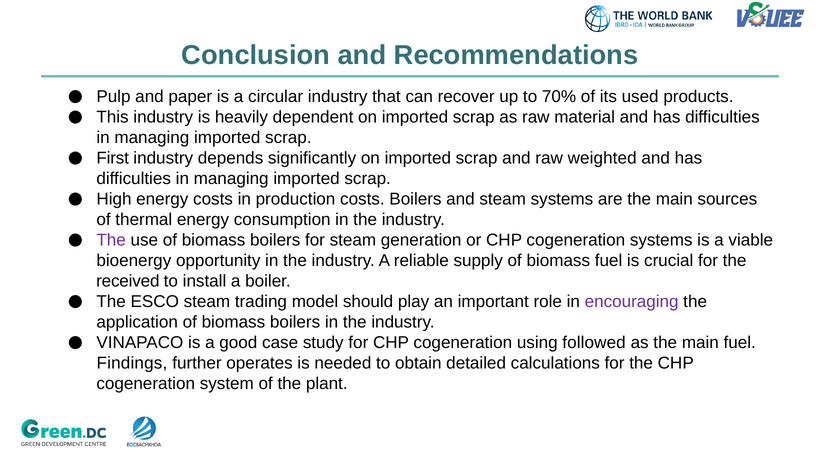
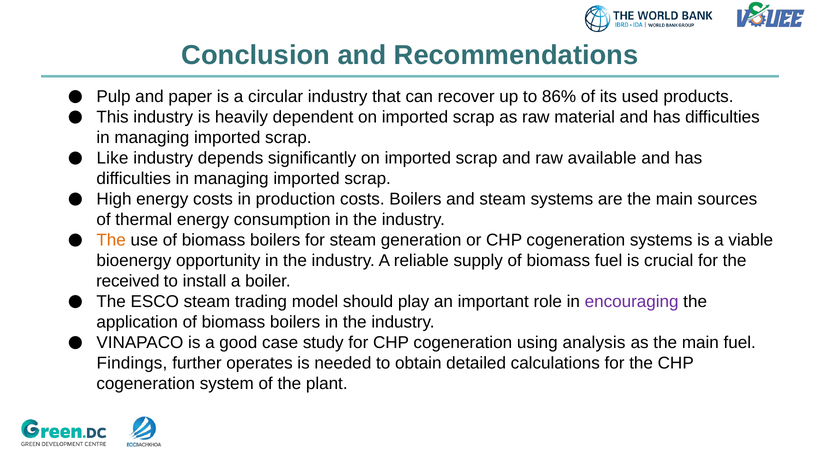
70%: 70% -> 86%
First: First -> Like
weighted: weighted -> available
The at (111, 240) colour: purple -> orange
followed: followed -> analysis
